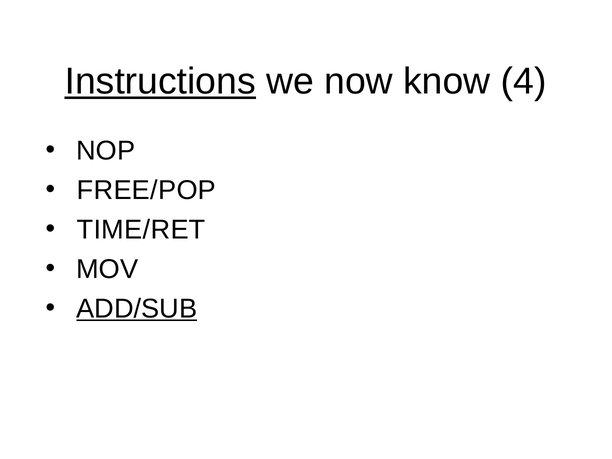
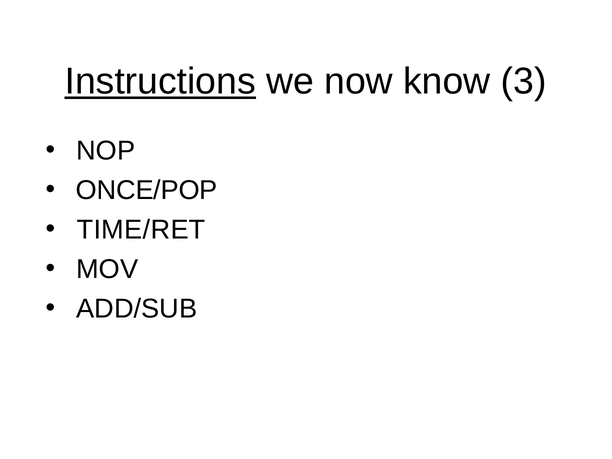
4: 4 -> 3
FREE/POP: FREE/POP -> ONCE/POP
ADD/SUB underline: present -> none
